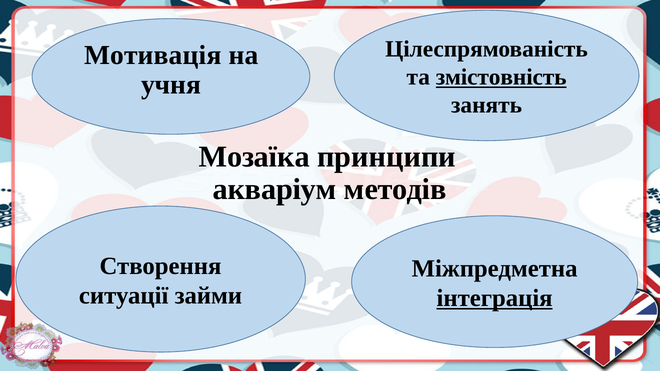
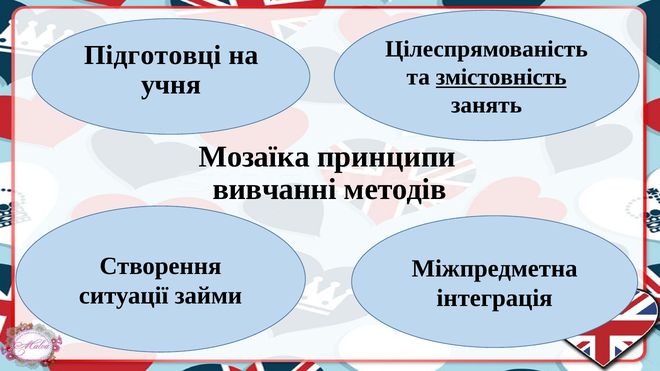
Мотивація: Мотивація -> Підготовці
акваріум: акваріум -> вивчанні
інтеграція underline: present -> none
